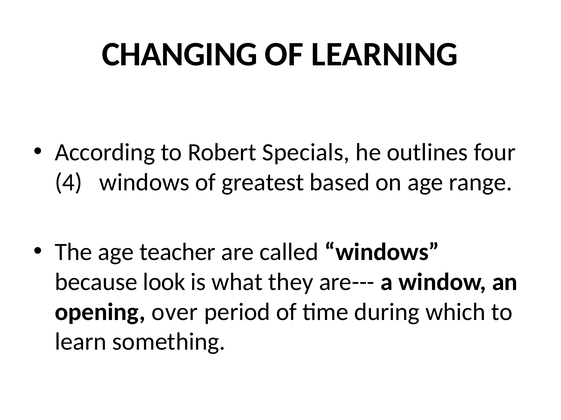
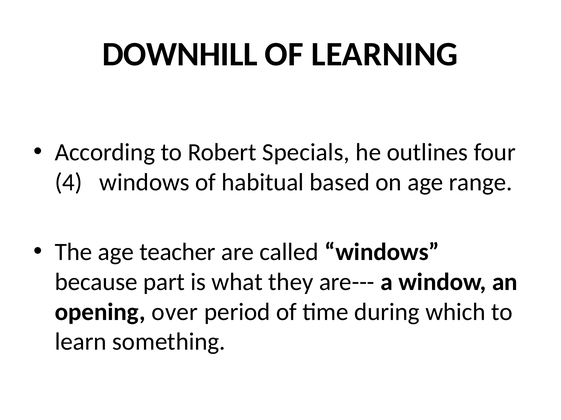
CHANGING: CHANGING -> DOWNHILL
greatest: greatest -> habitual
look: look -> part
